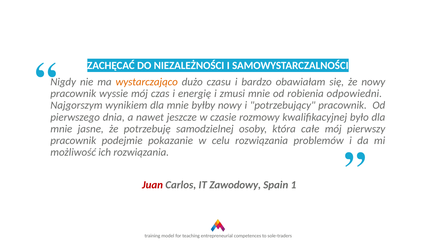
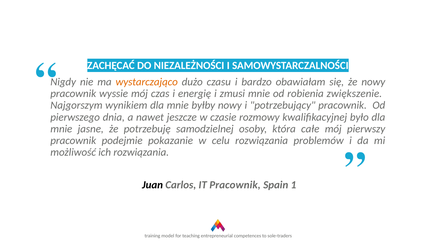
odpowiedni: odpowiedni -> zwiększenie
Juan colour: red -> black
IT Zawodowy: Zawodowy -> Pracownik
